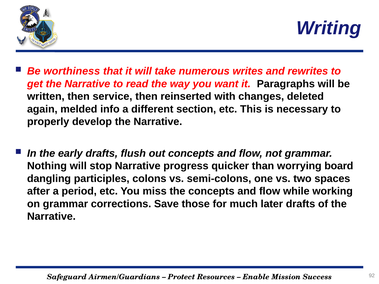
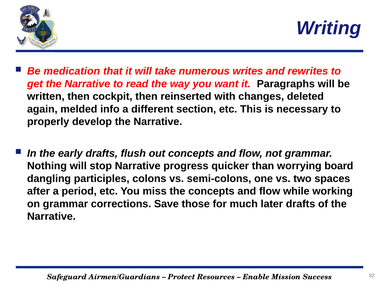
worthiness: worthiness -> medication
service: service -> cockpit
